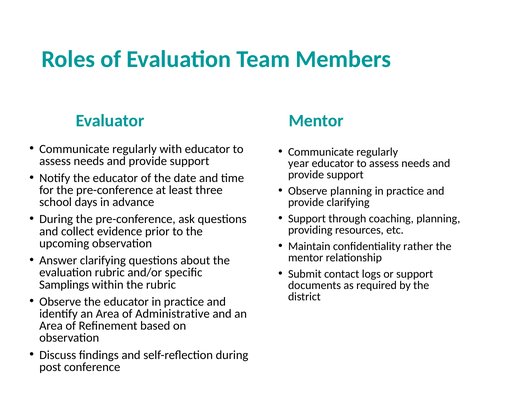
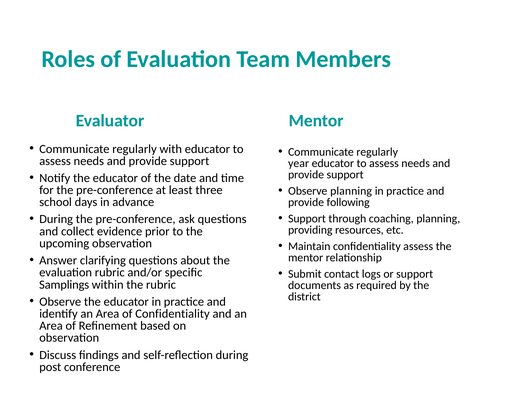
provide clarifying: clarifying -> following
confidentiality rather: rather -> assess
of Administrative: Administrative -> Confidentiality
